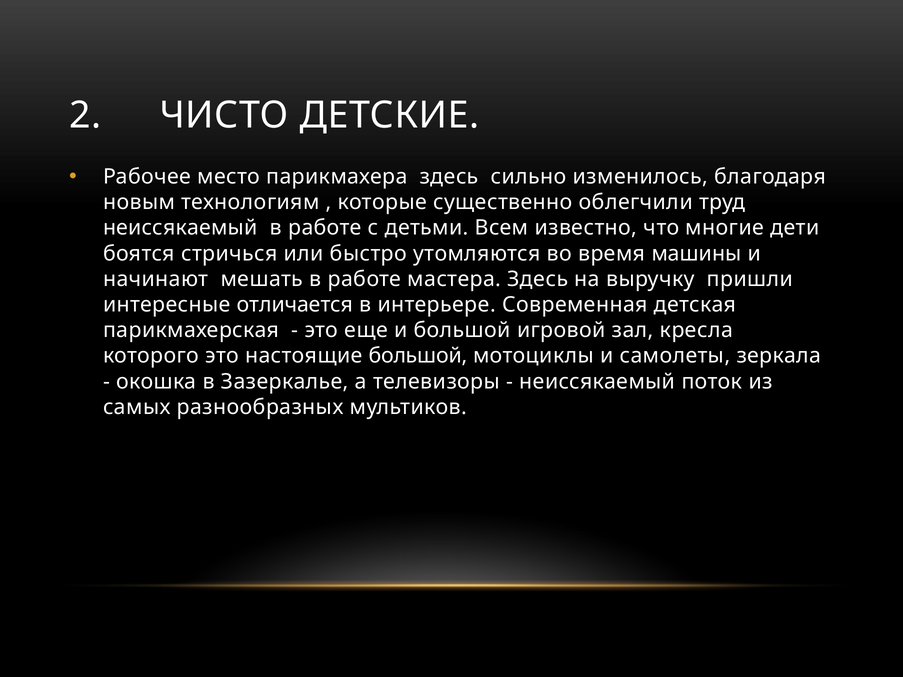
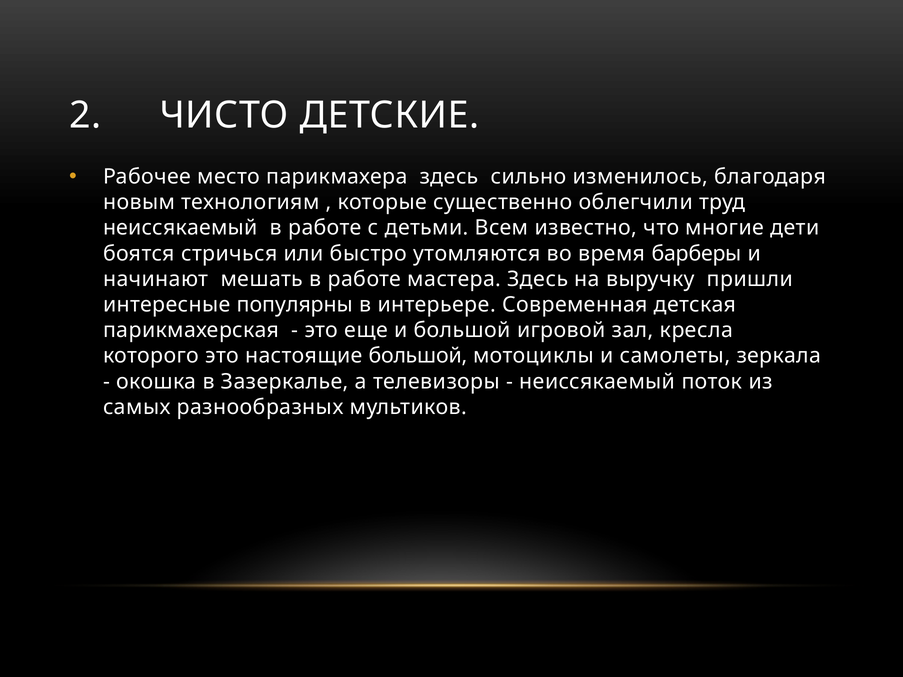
машины: машины -> барберы
отличается: отличается -> популярны
